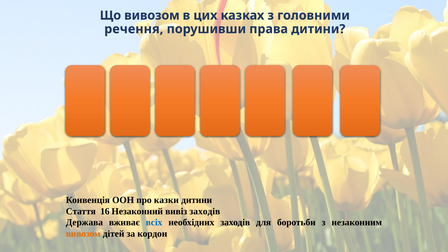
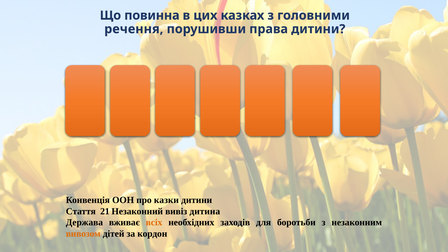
Що вивозом: вивозом -> повинна
16: 16 -> 21
вивіз заходів: заходів -> дитина
всіх colour: blue -> orange
